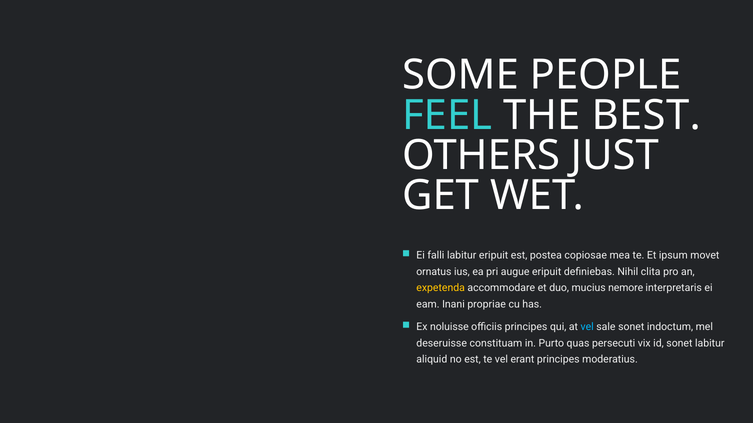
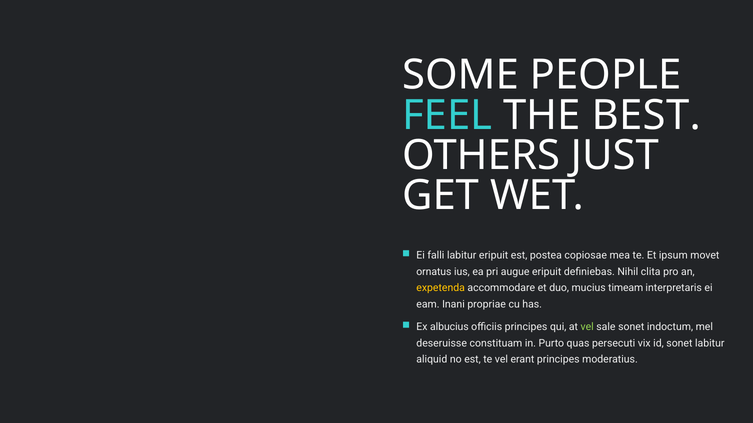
nemore: nemore -> timeam
noluisse: noluisse -> albucius
vel at (587, 327) colour: light blue -> light green
